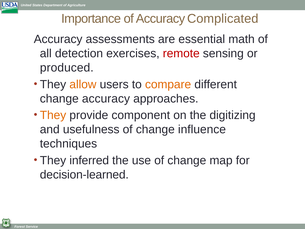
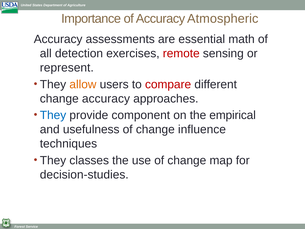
Complicated: Complicated -> Atmospheric
produced: produced -> represent
compare colour: orange -> red
They at (53, 115) colour: orange -> blue
digitizing: digitizing -> empirical
inferred: inferred -> classes
decision-learned: decision-learned -> decision-studies
